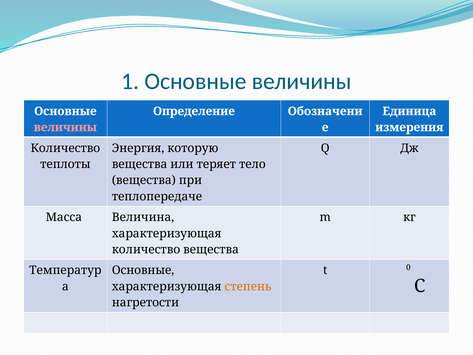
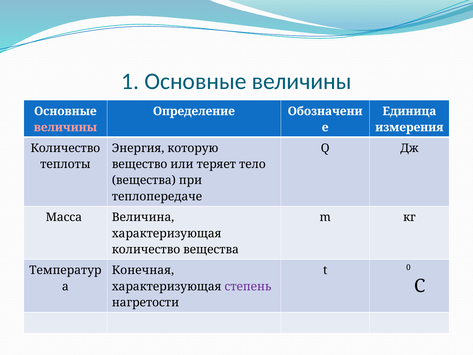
вещества at (140, 164): вещества -> вещество
Основные at (143, 270): Основные -> Конечная
степень colour: orange -> purple
